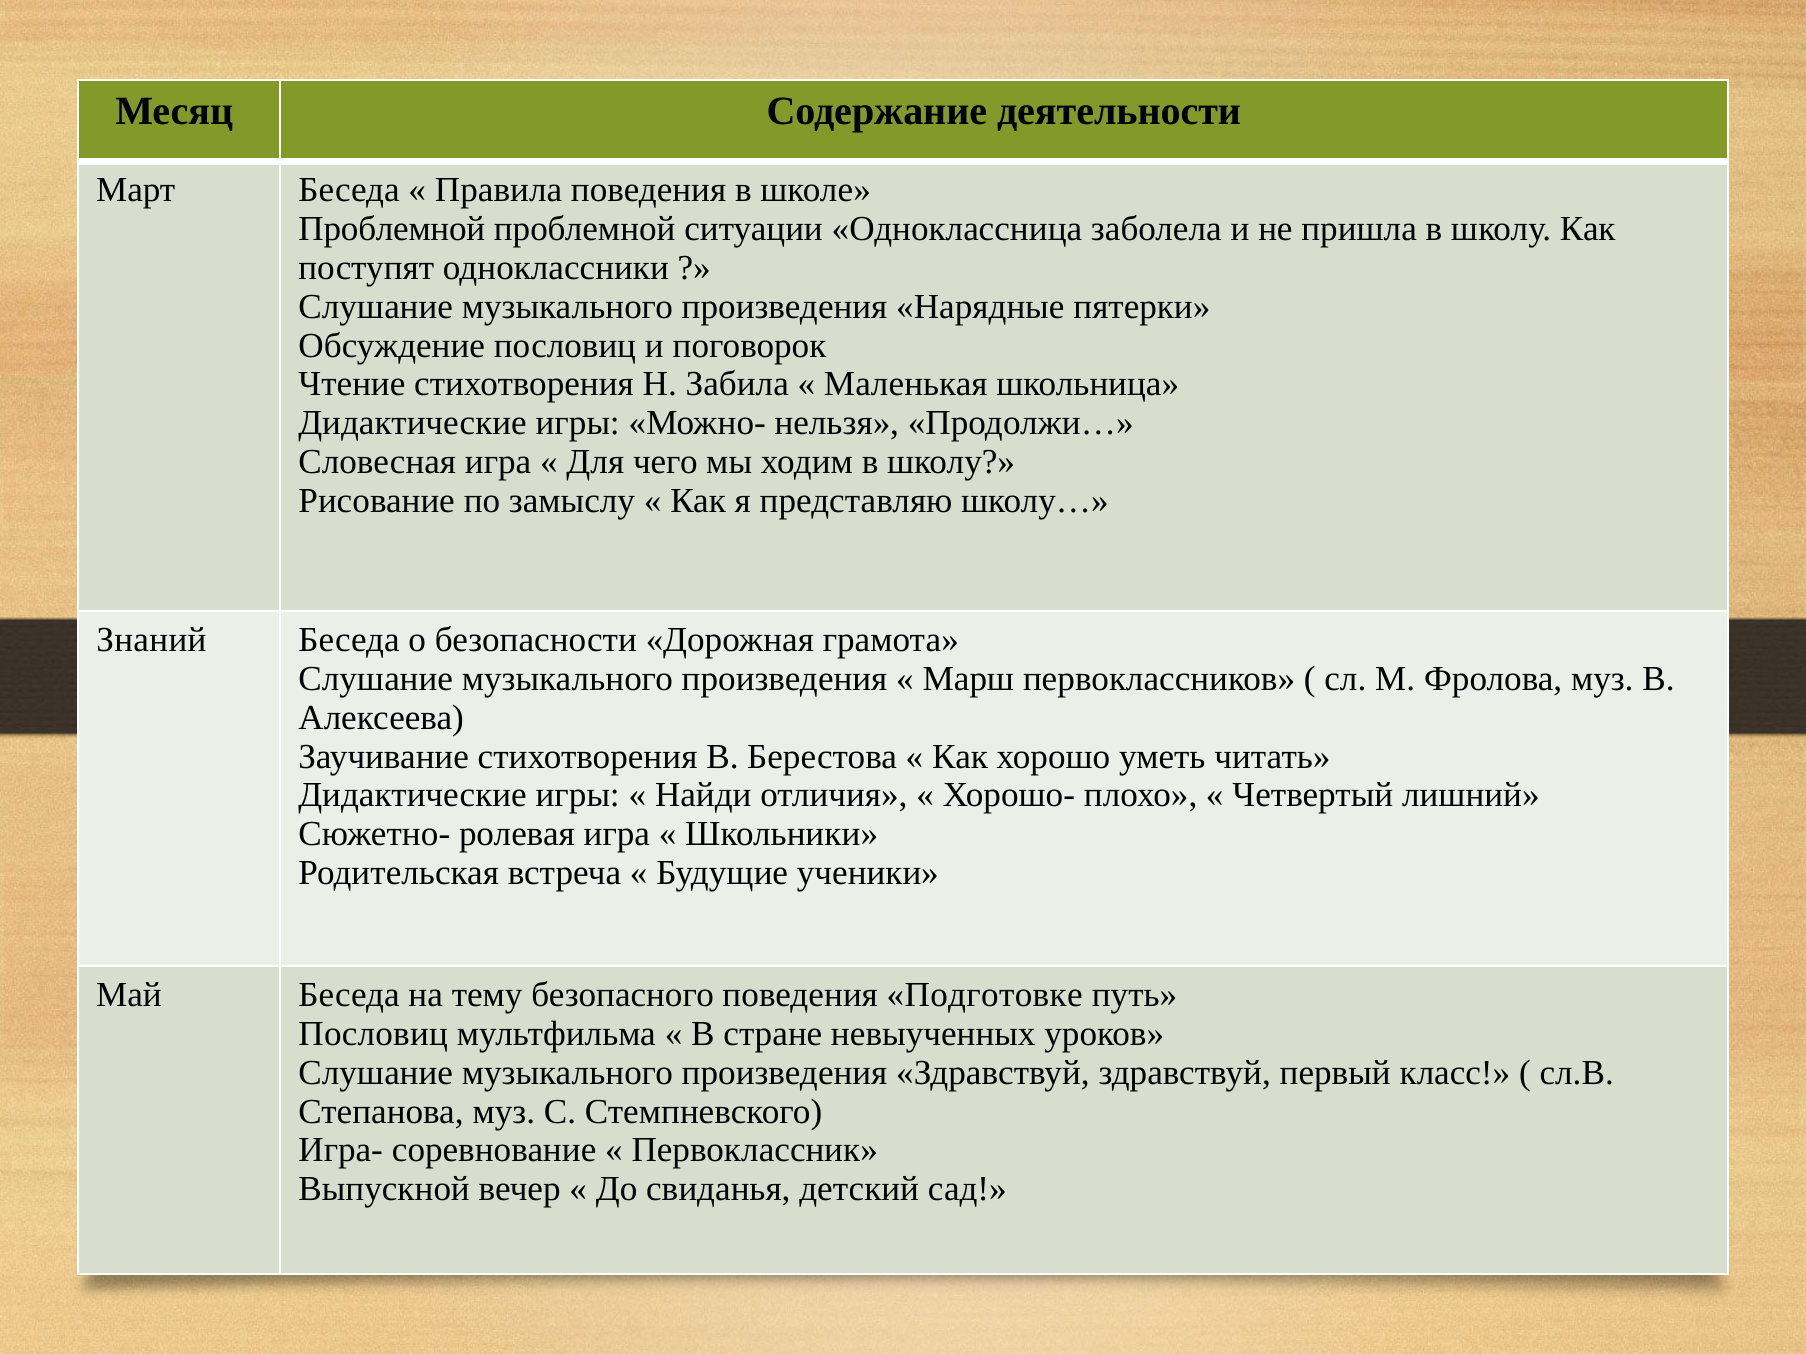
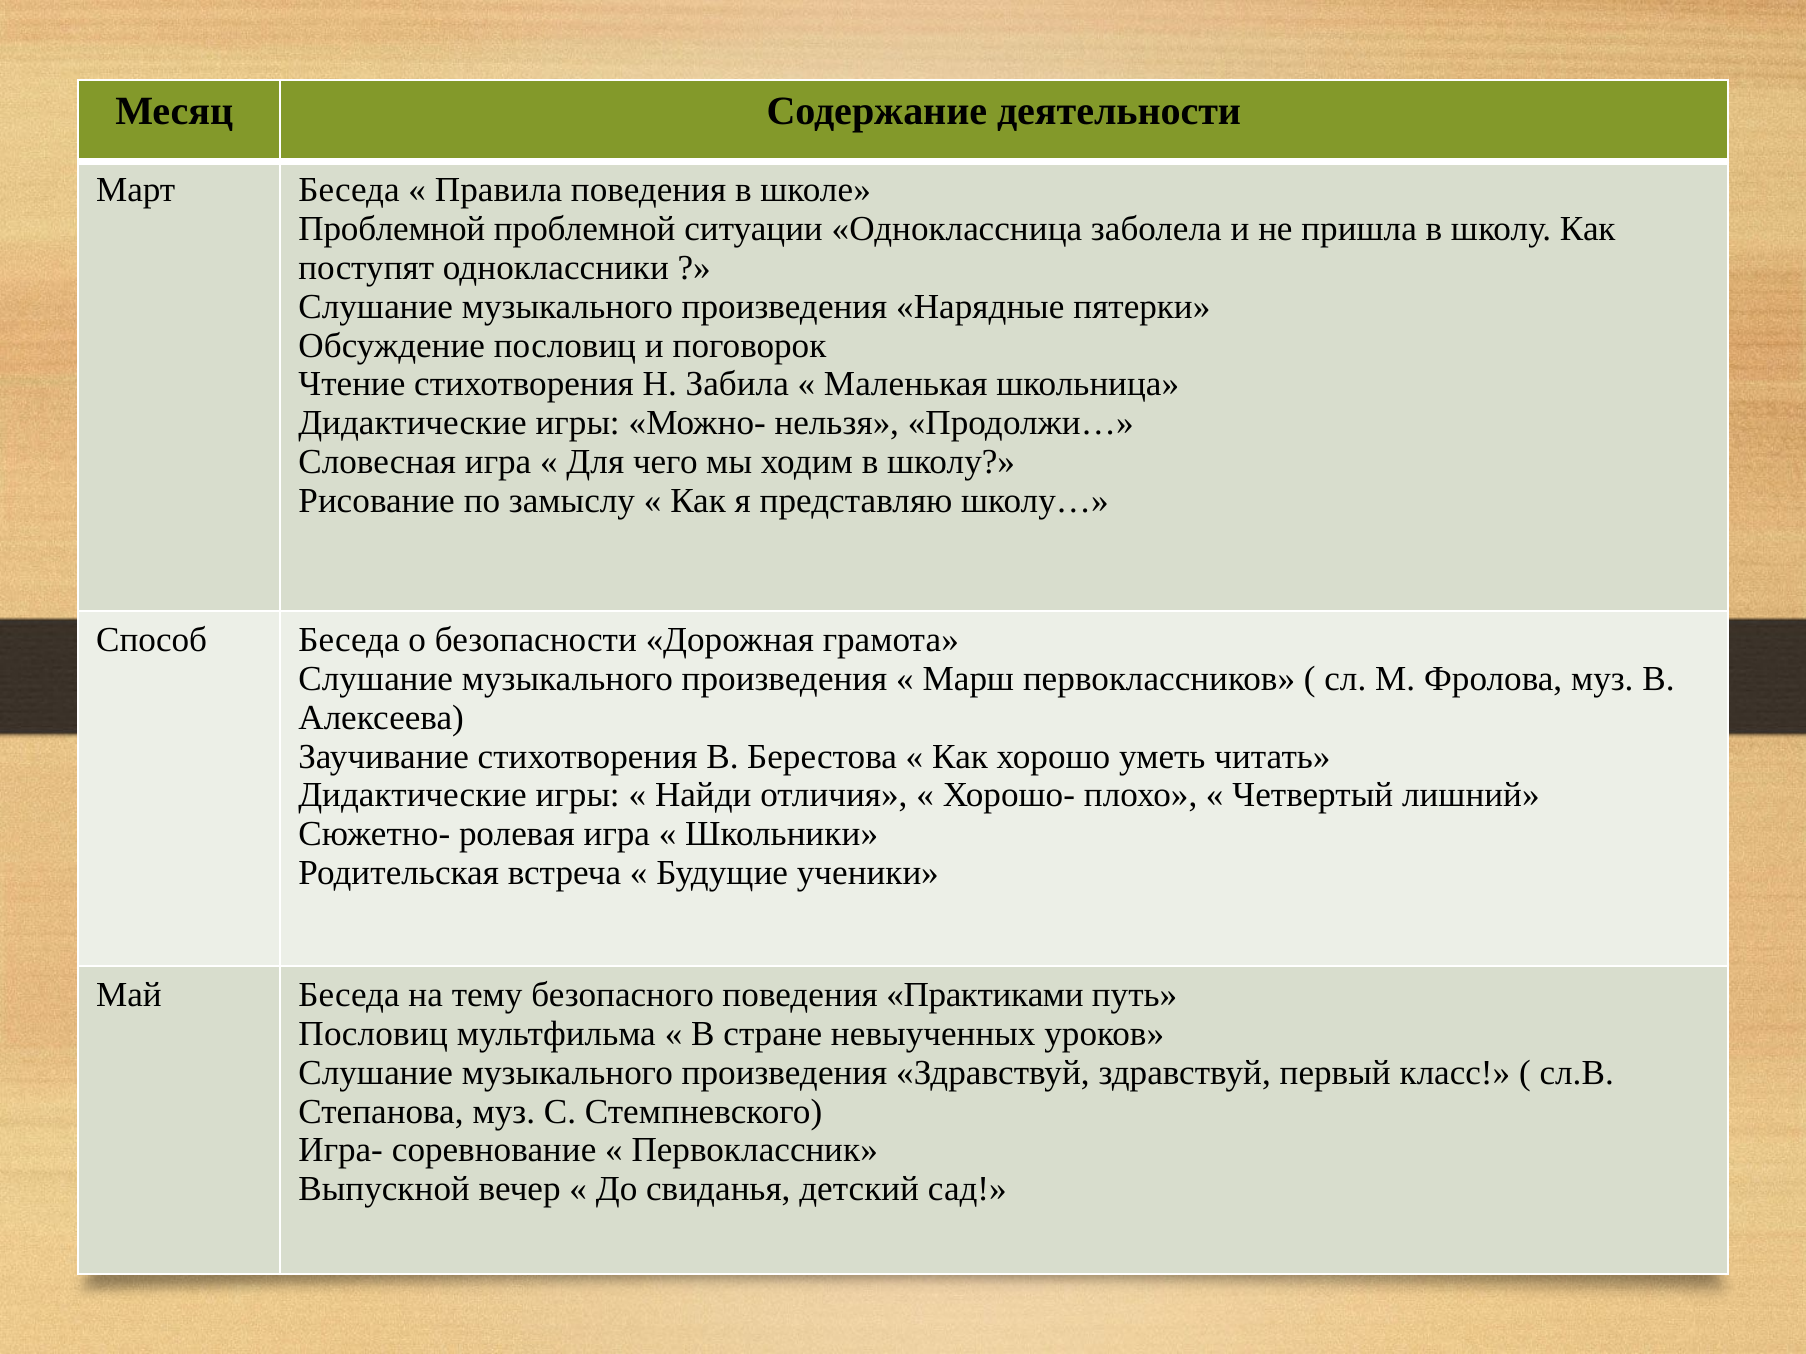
Знаний: Знаний -> Способ
Подготовке: Подготовке -> Практиками
